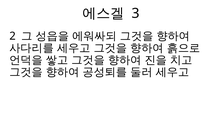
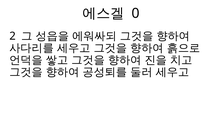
3: 3 -> 0
